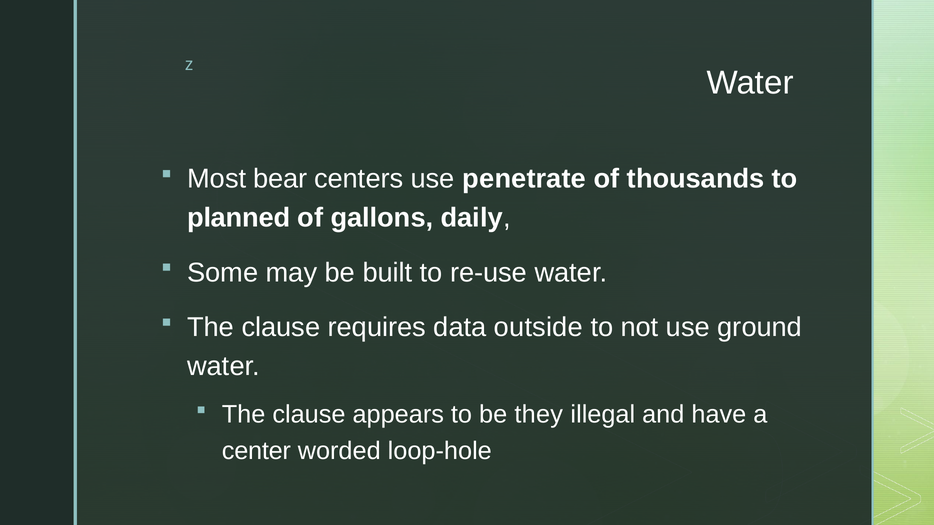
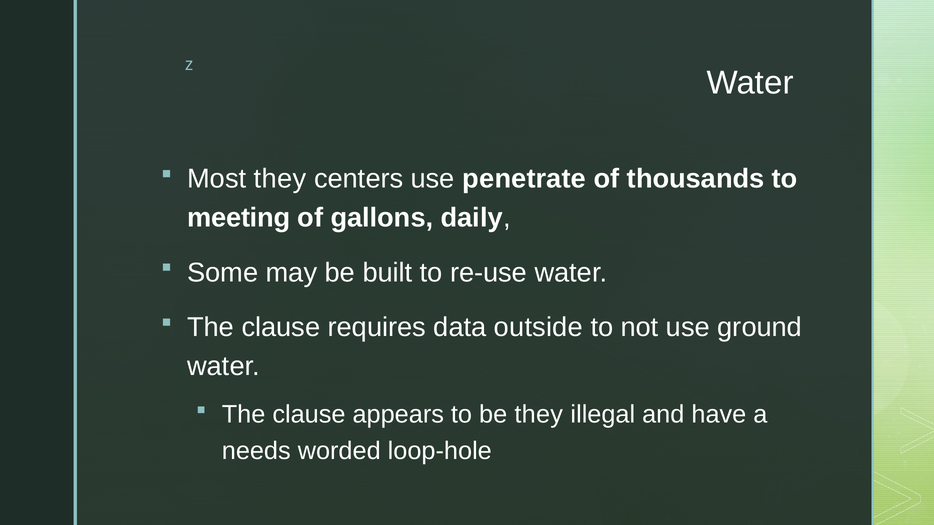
Most bear: bear -> they
planned: planned -> meeting
center: center -> needs
